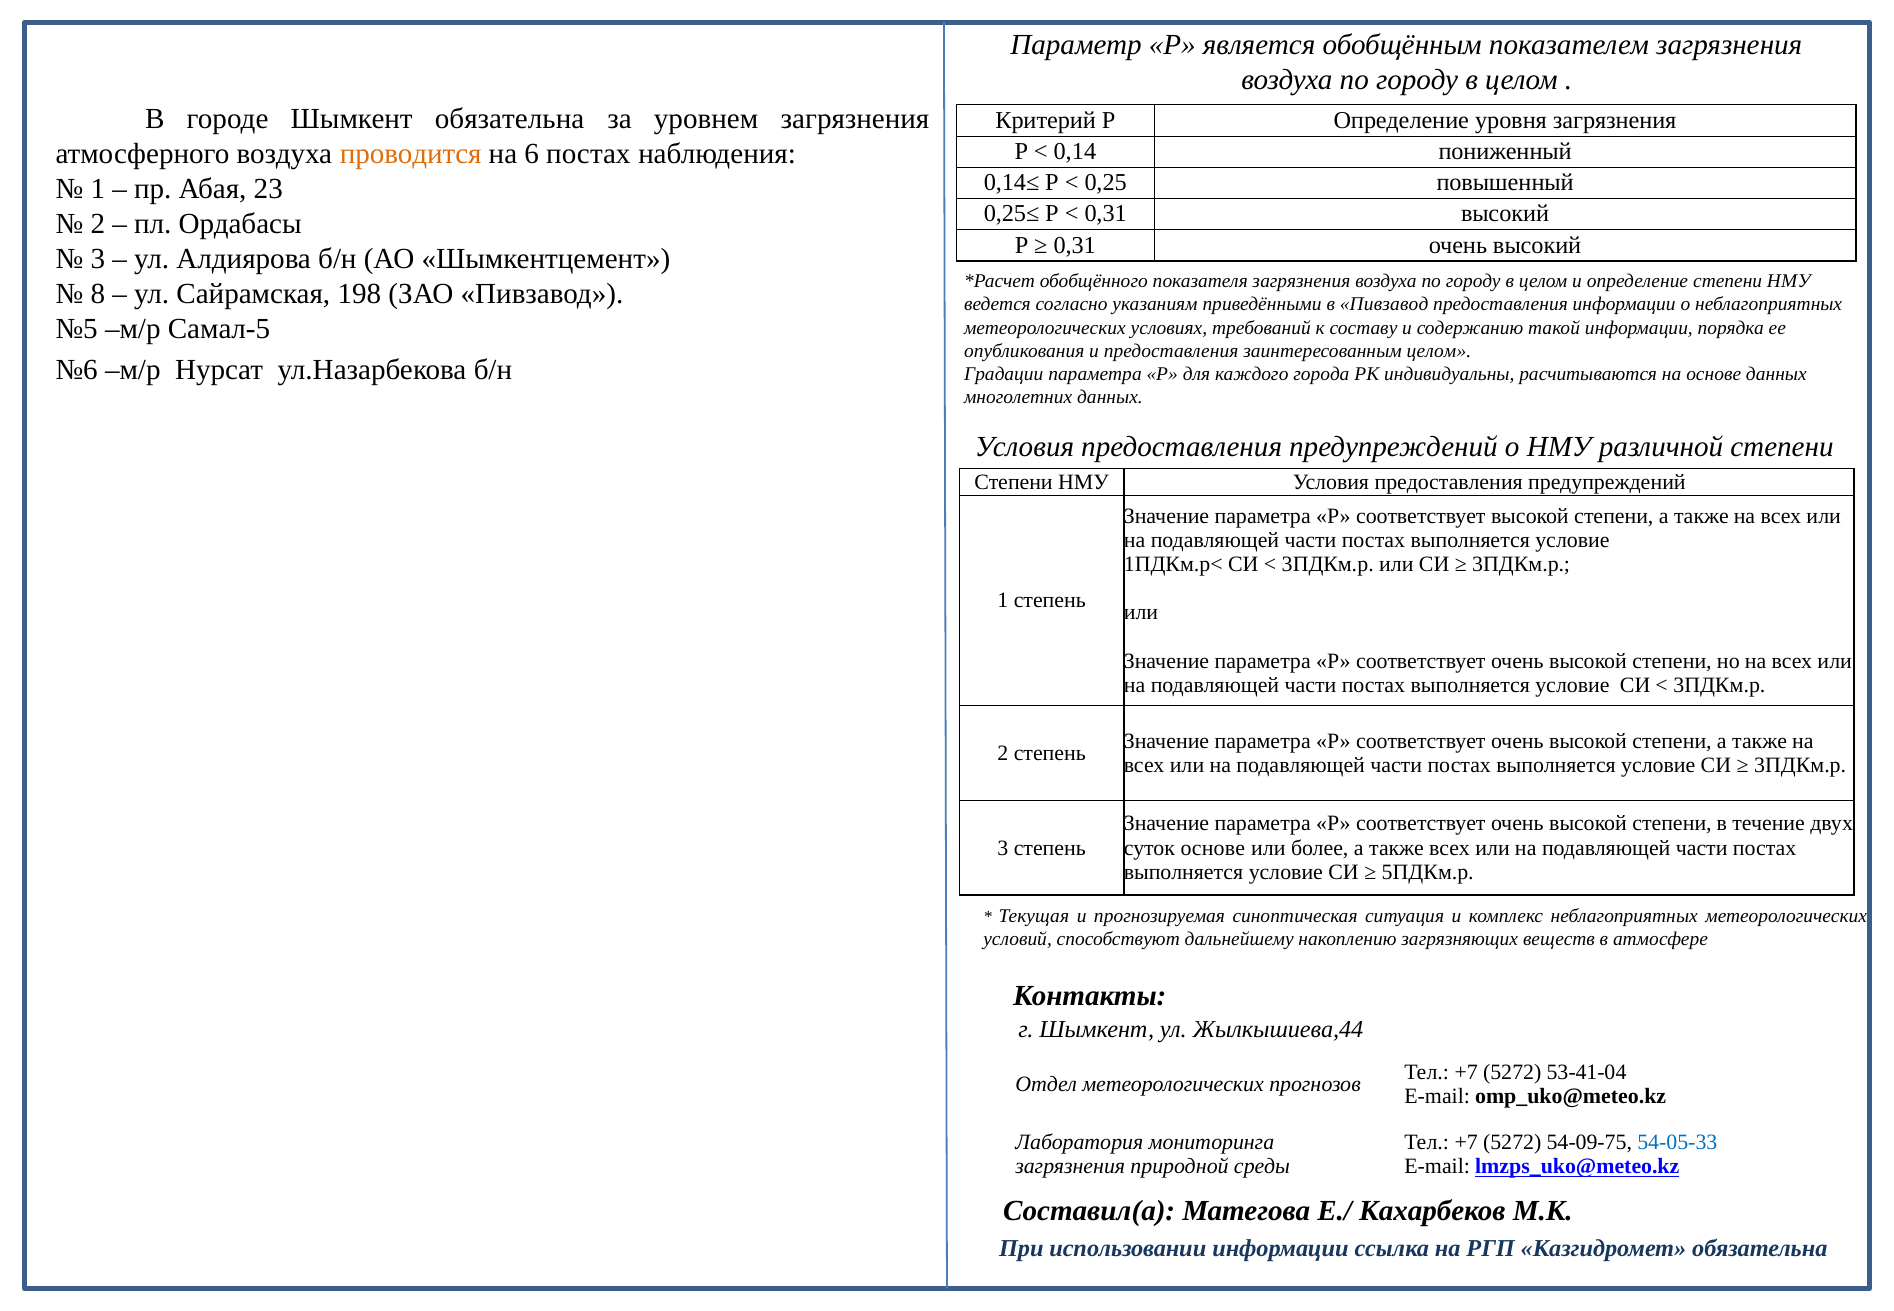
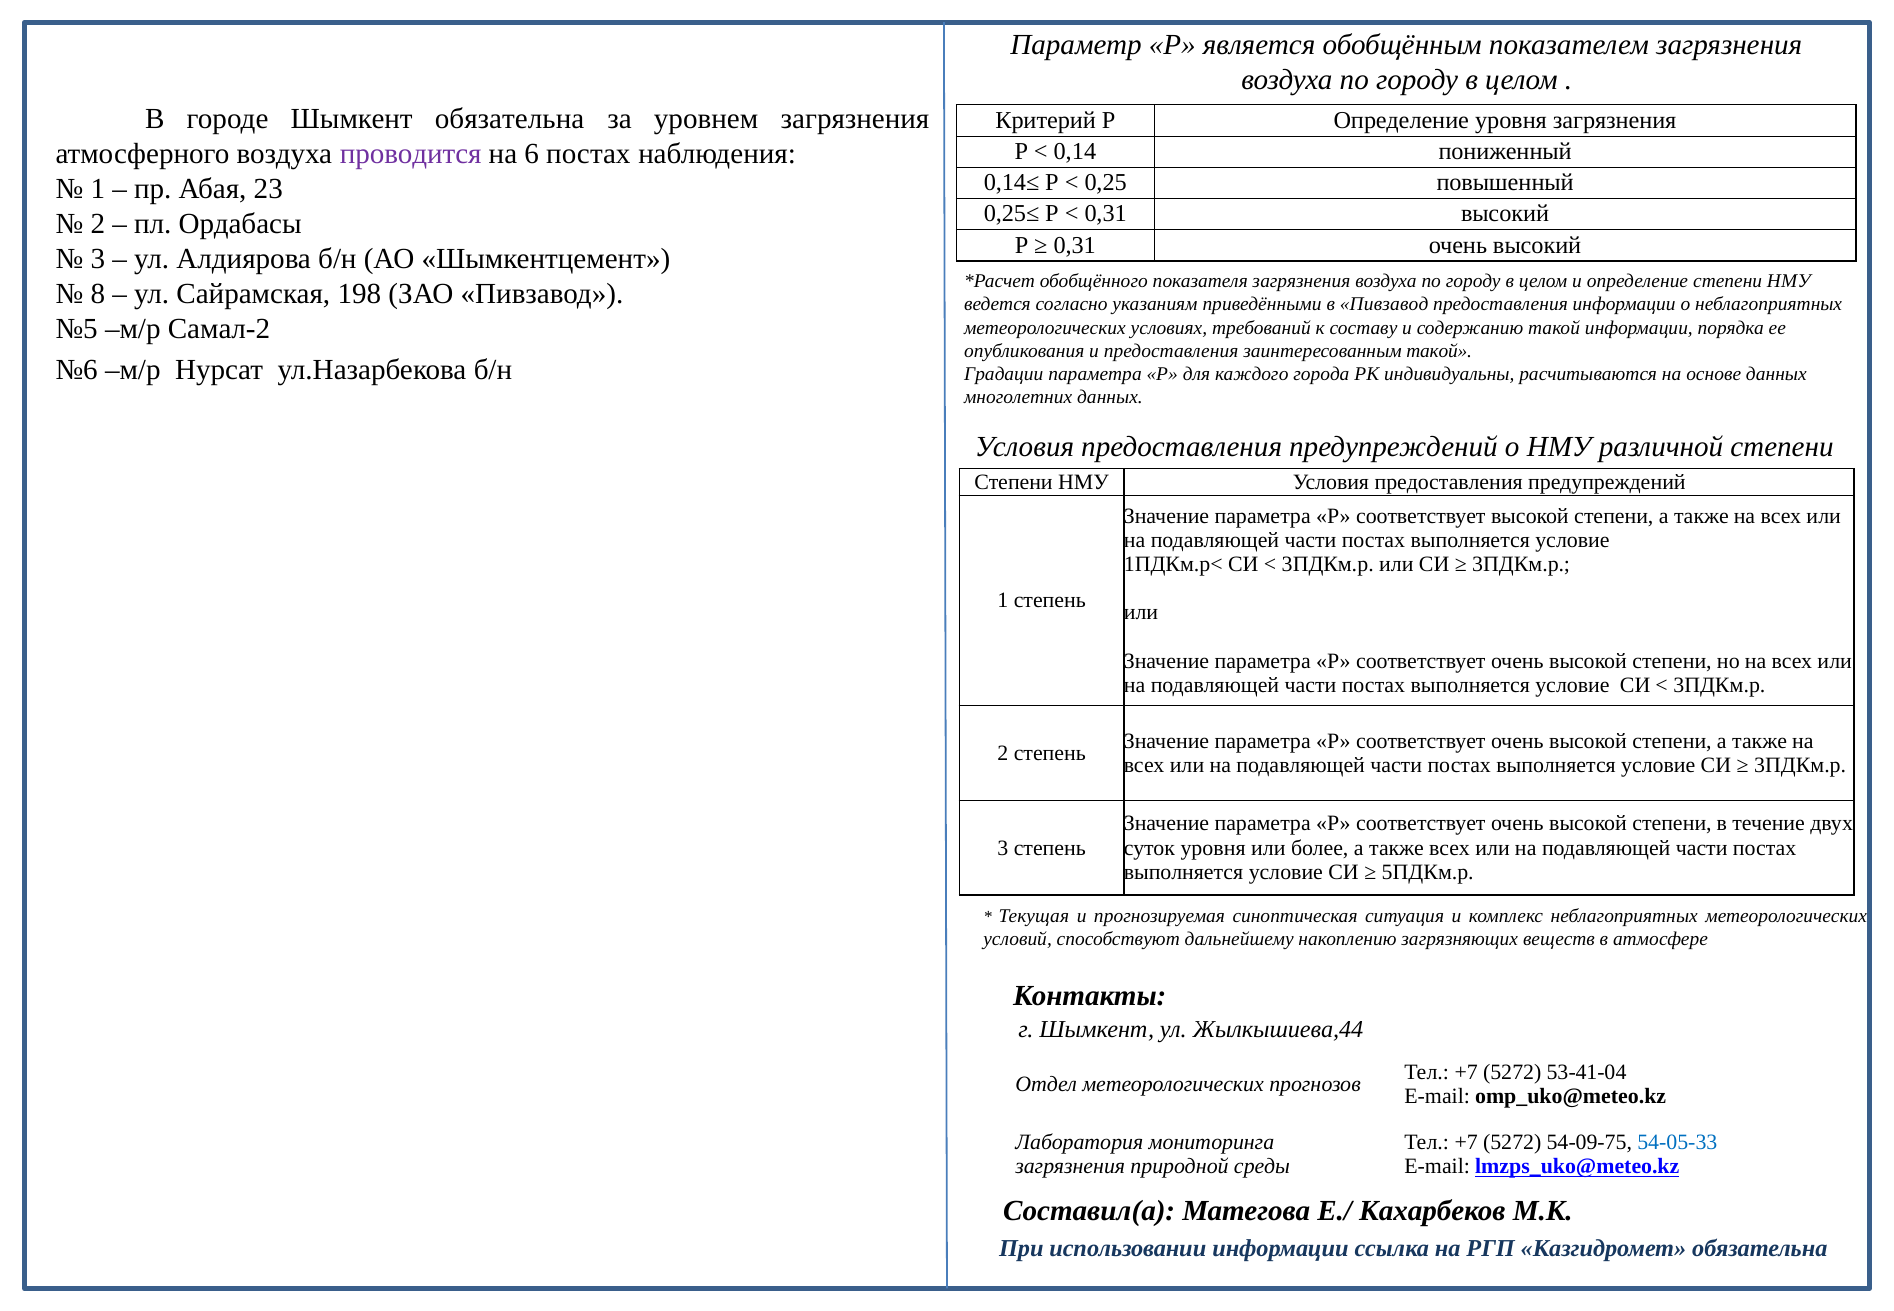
проводится colour: orange -> purple
Самал-5: Самал-5 -> Самал-2
заинтересованным целом: целом -> такой
суток основе: основе -> уровня
